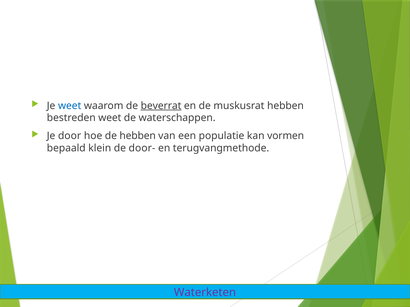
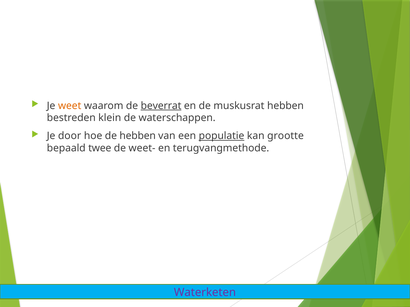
weet at (70, 106) colour: blue -> orange
bestreden weet: weet -> klein
populatie underline: none -> present
vormen: vormen -> grootte
klein: klein -> twee
door-: door- -> weet-
